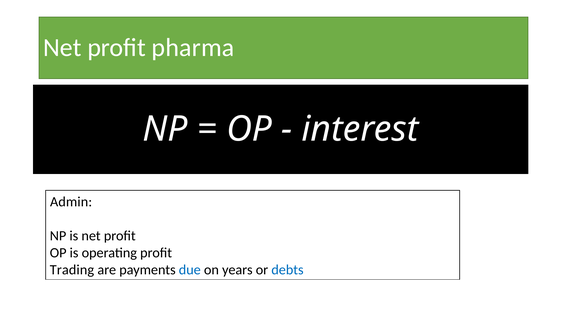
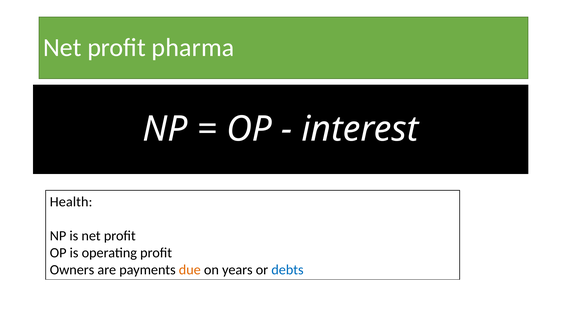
Admin: Admin -> Health
Trading: Trading -> Owners
due colour: blue -> orange
